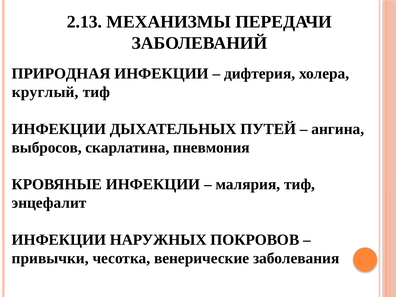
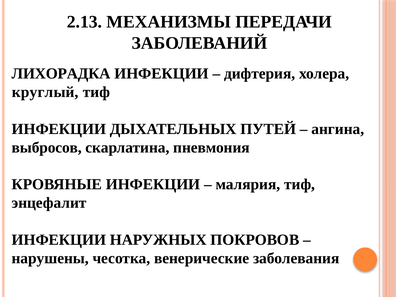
ПРИРОДНАЯ: ПРИРОДНАЯ -> ЛИХОРАДКА
привычки: привычки -> нарушены
